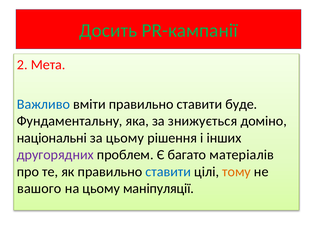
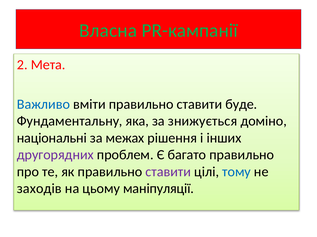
Досить: Досить -> Власна
за цьому: цьому -> межах
багато матеріалів: матеріалів -> правильно
ставити at (168, 172) colour: blue -> purple
тому colour: orange -> blue
вашого: вашого -> заходів
